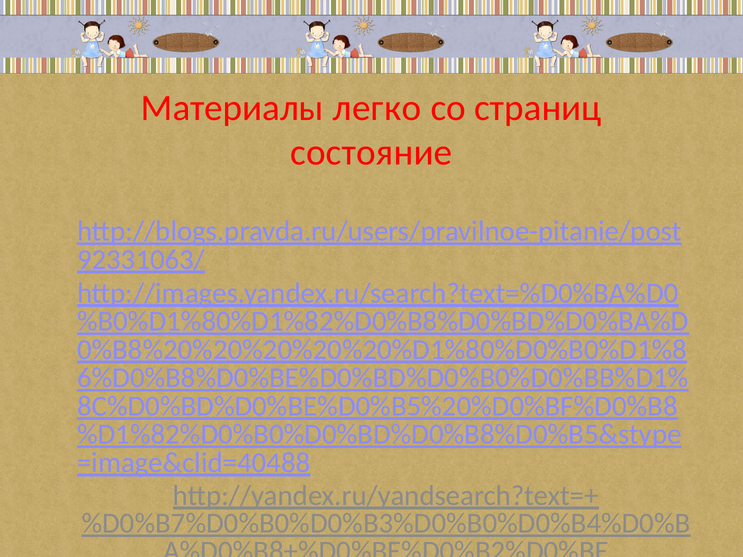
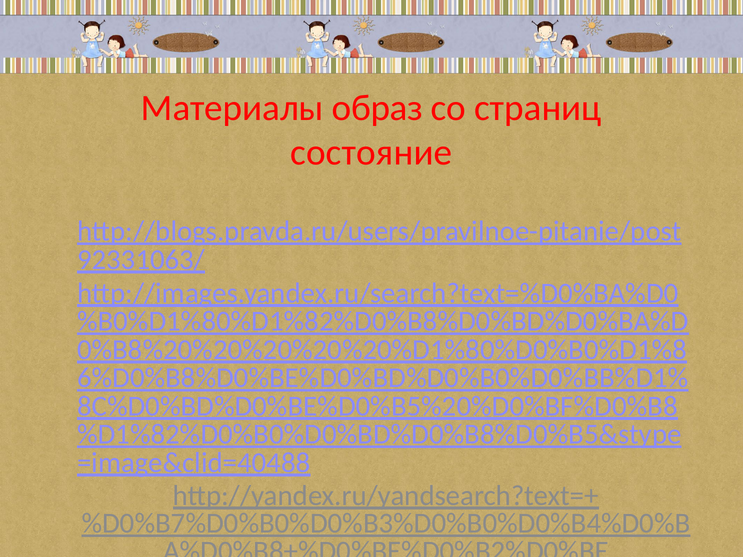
легко: легко -> образ
